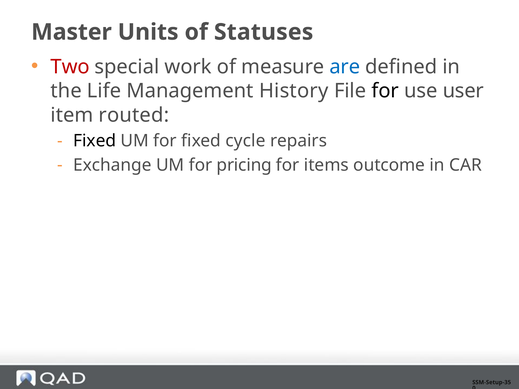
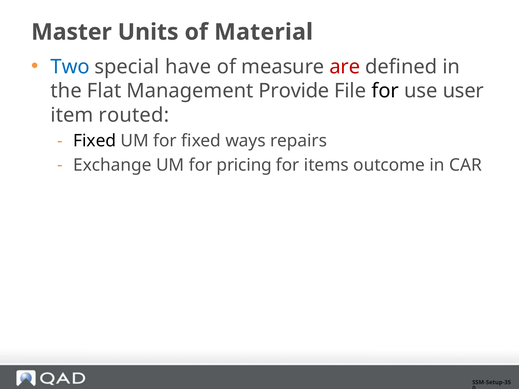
Statuses: Statuses -> Material
Two colour: red -> blue
work: work -> have
are colour: blue -> red
Life: Life -> Flat
History: History -> Provide
cycle: cycle -> ways
